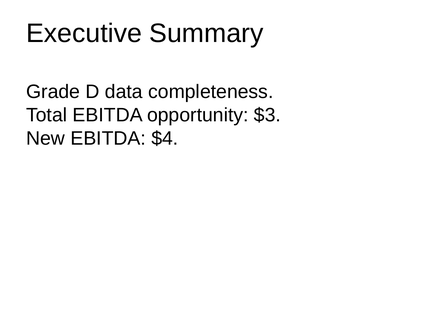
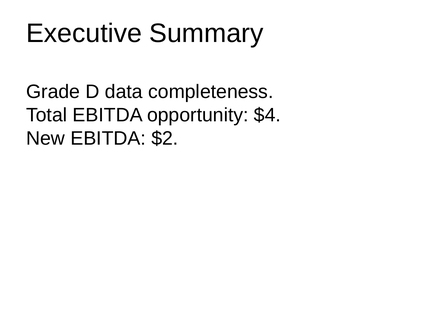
$3: $3 -> $4
$4: $4 -> $2
